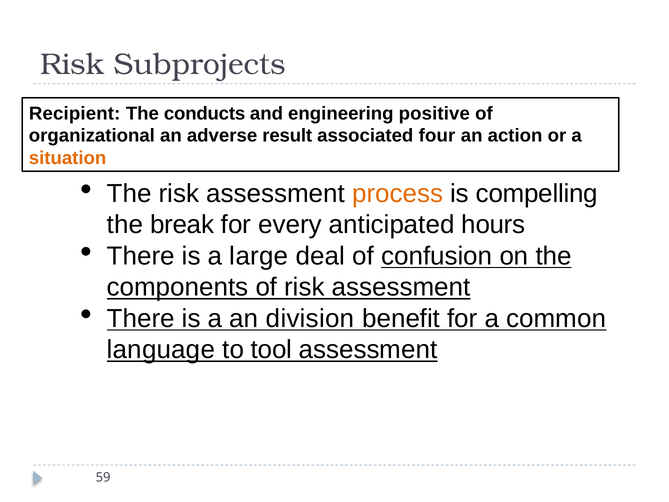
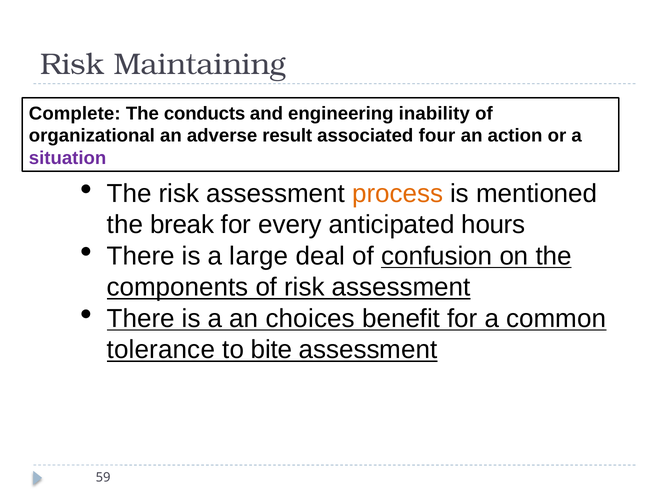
Subprojects: Subprojects -> Maintaining
Recipient: Recipient -> Complete
positive: positive -> inability
situation colour: orange -> purple
compelling: compelling -> mentioned
division: division -> choices
language: language -> tolerance
tool: tool -> bite
